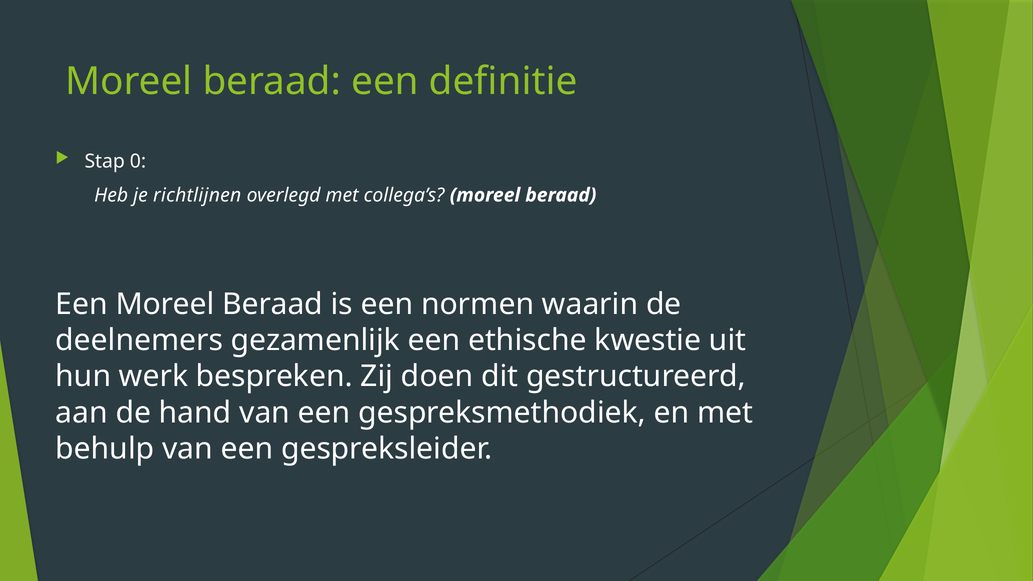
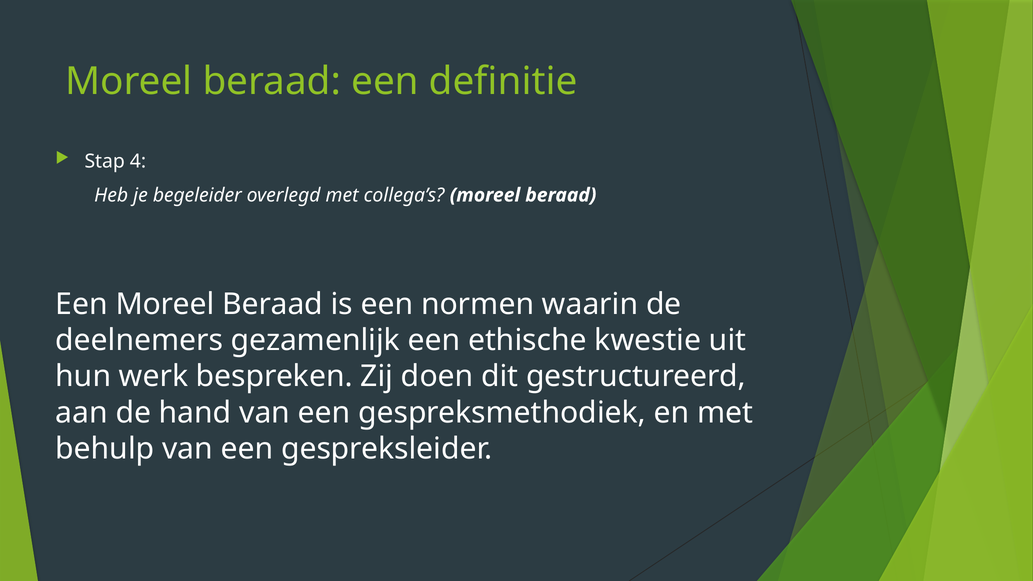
0: 0 -> 4
richtlijnen: richtlijnen -> begeleider
